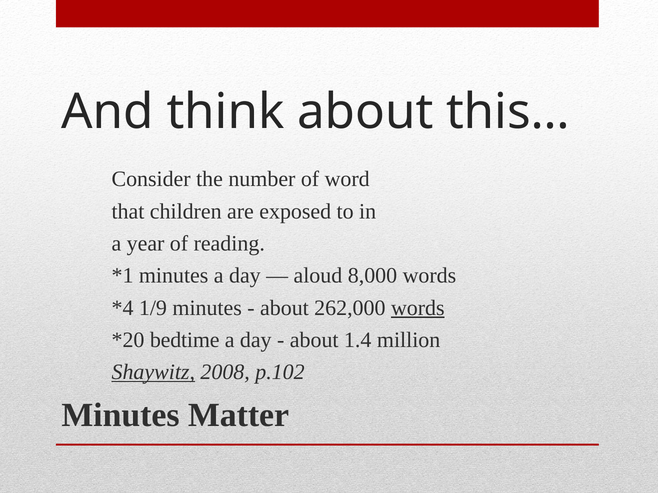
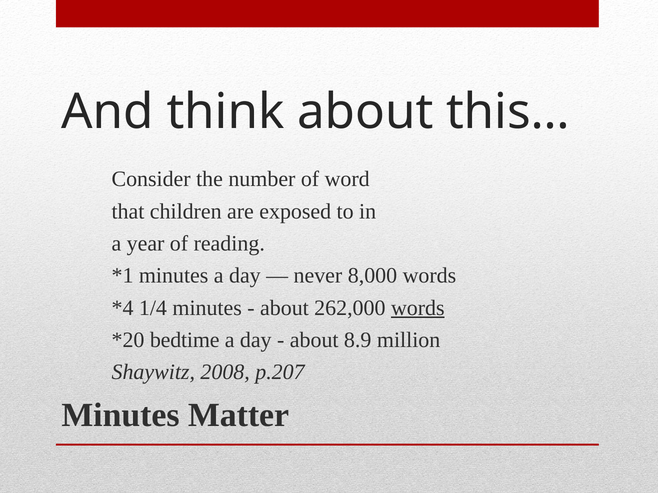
aloud: aloud -> never
1/9: 1/9 -> 1/4
1.4: 1.4 -> 8.9
Shaywitz underline: present -> none
p.102: p.102 -> p.207
